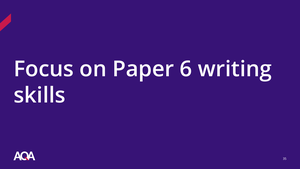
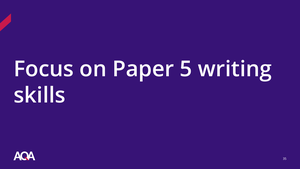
6: 6 -> 5
